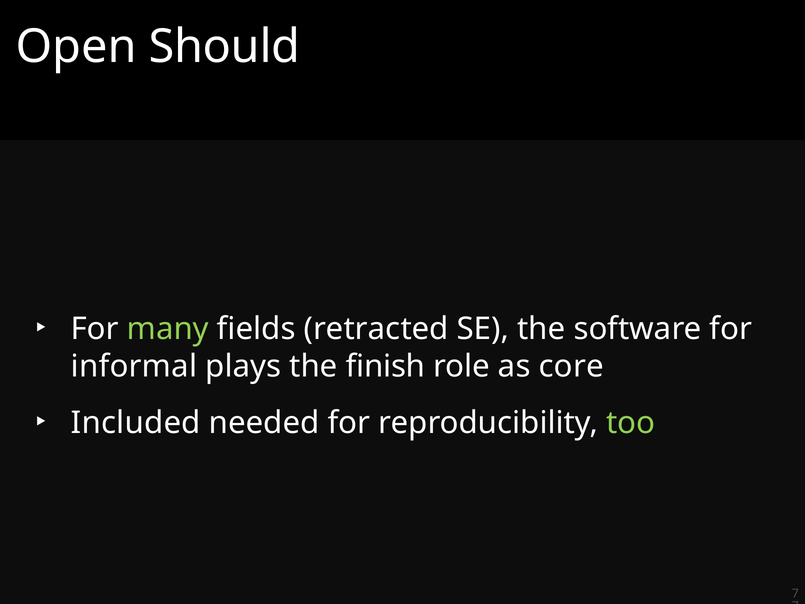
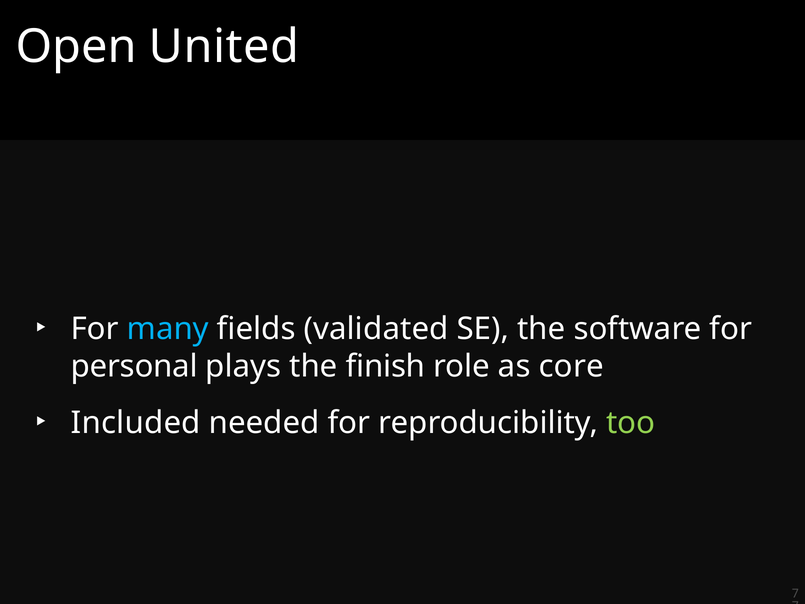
Should: Should -> United
many colour: light green -> light blue
retracted: retracted -> validated
informal: informal -> personal
